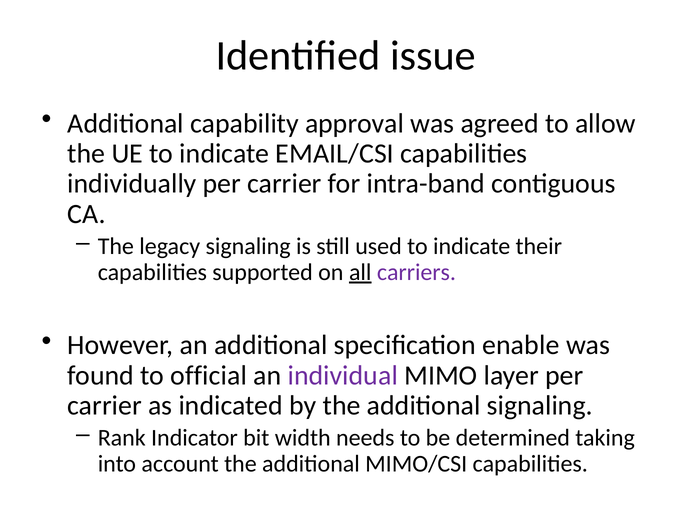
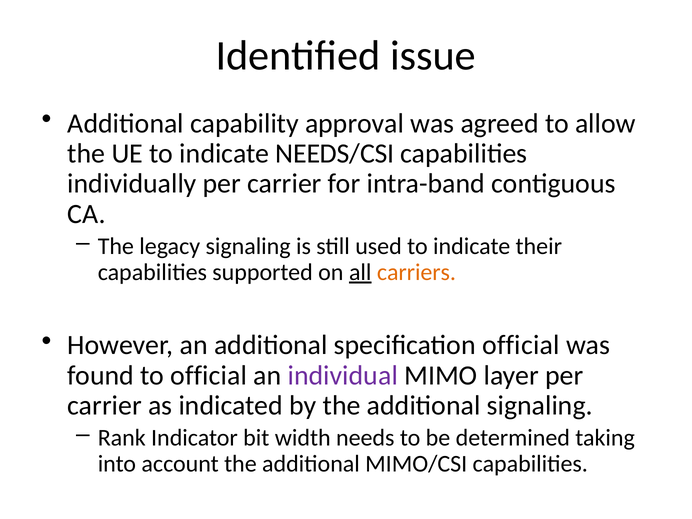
EMAIL/CSI: EMAIL/CSI -> NEEDS/CSI
carriers colour: purple -> orange
specification enable: enable -> official
